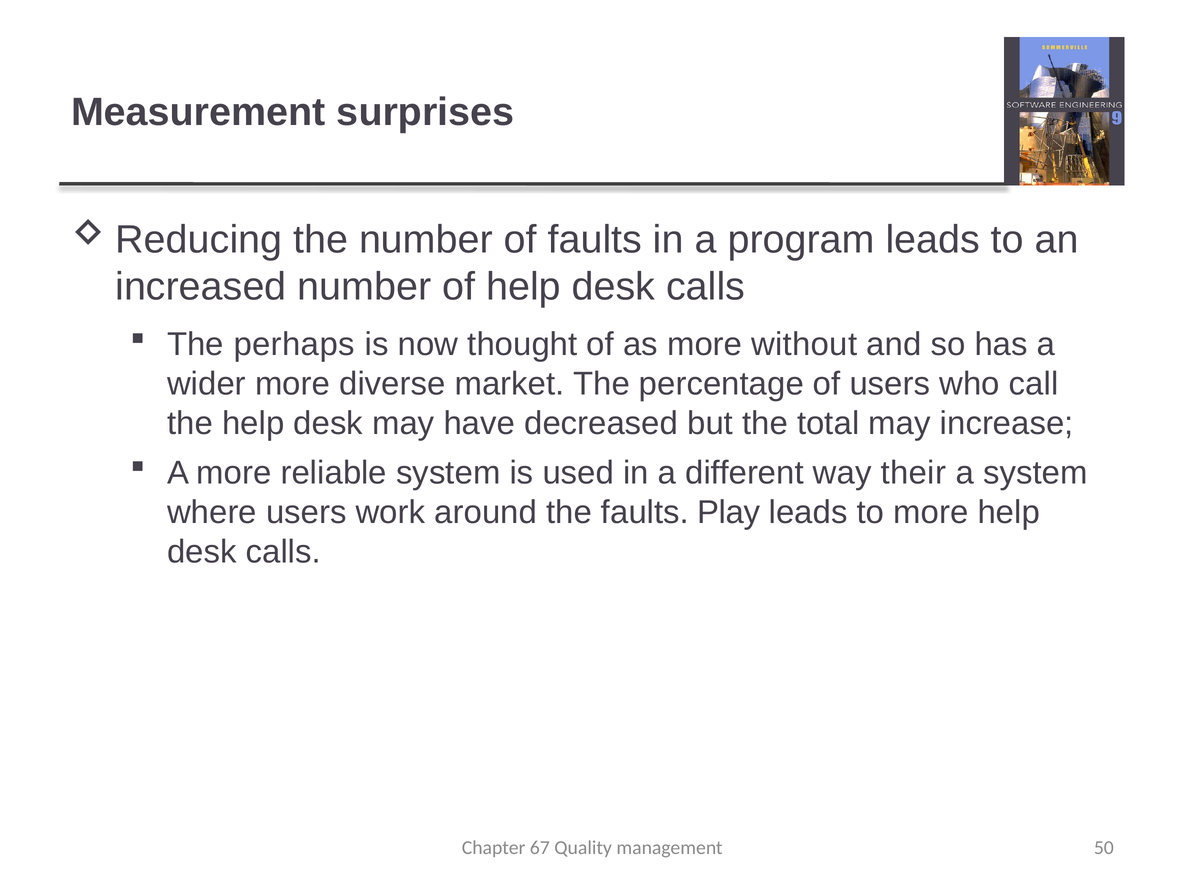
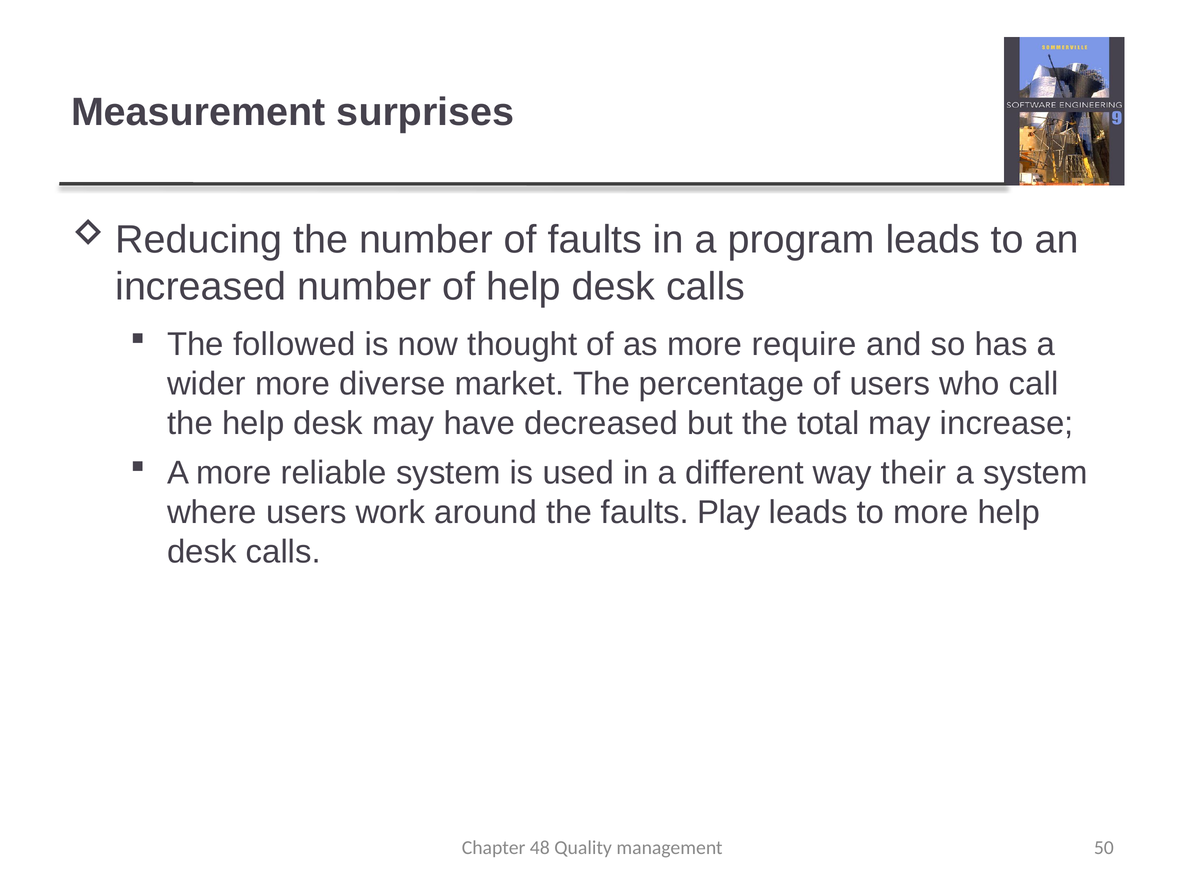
perhaps: perhaps -> followed
without: without -> require
67: 67 -> 48
